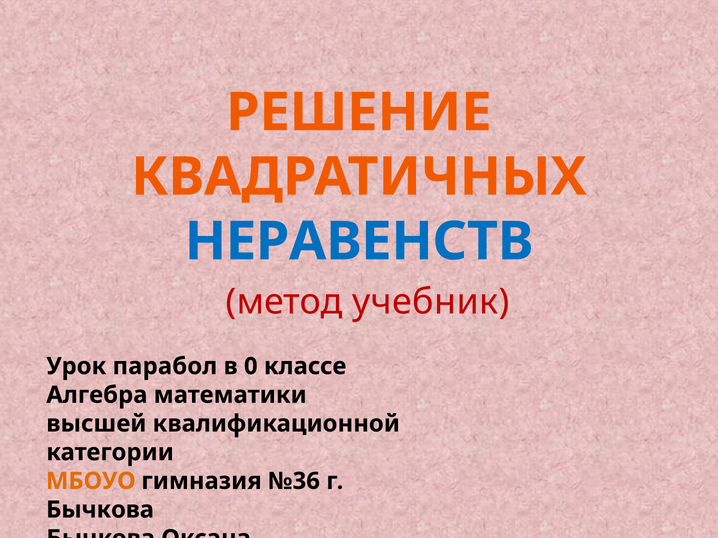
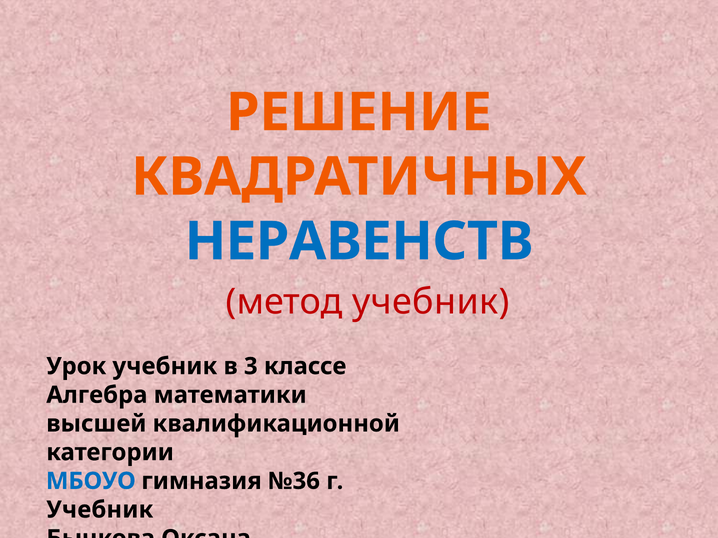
Урок парабол: парабол -> учебник
0: 0 -> 3
МБОУО colour: orange -> blue
Бычкова at (100, 510): Бычкова -> Учебник
